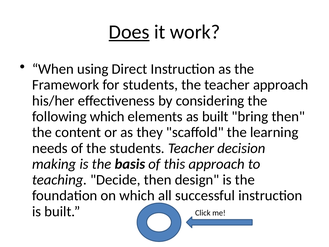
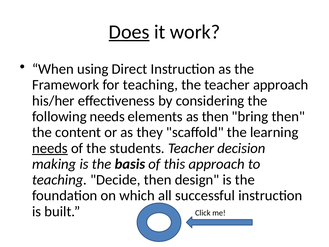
for students: students -> teaching
following which: which -> needs
as built: built -> then
needs at (50, 148) underline: none -> present
